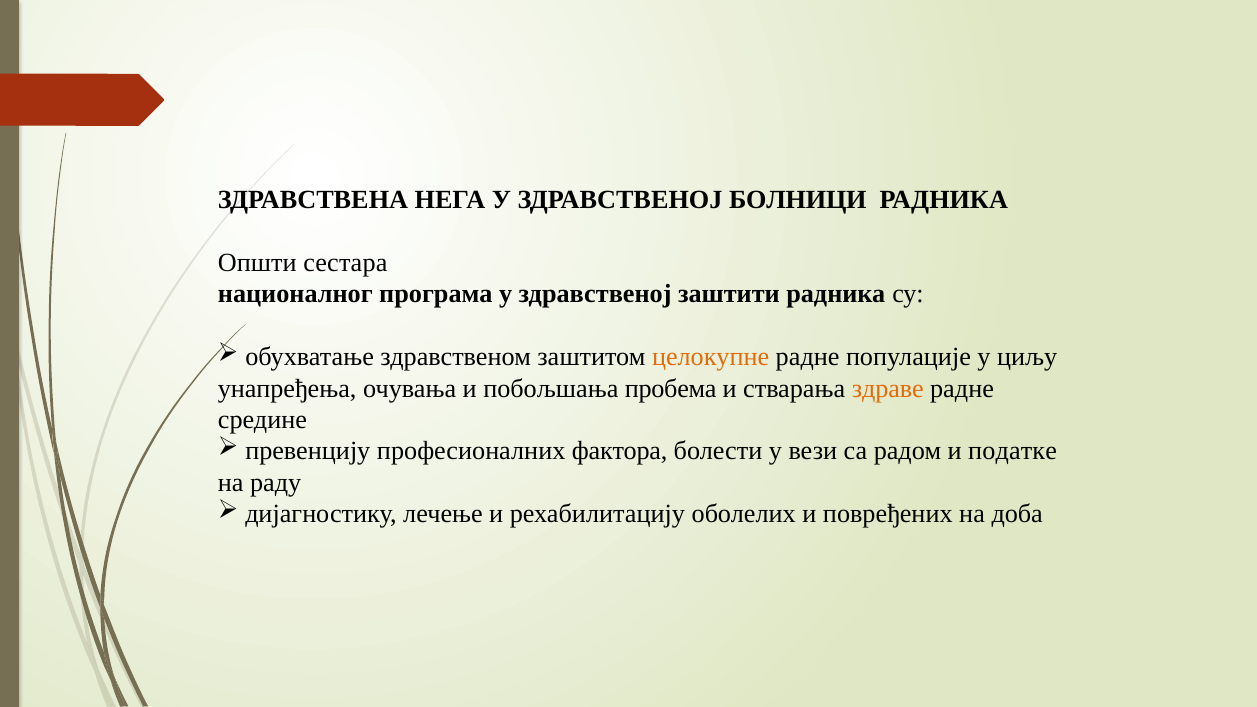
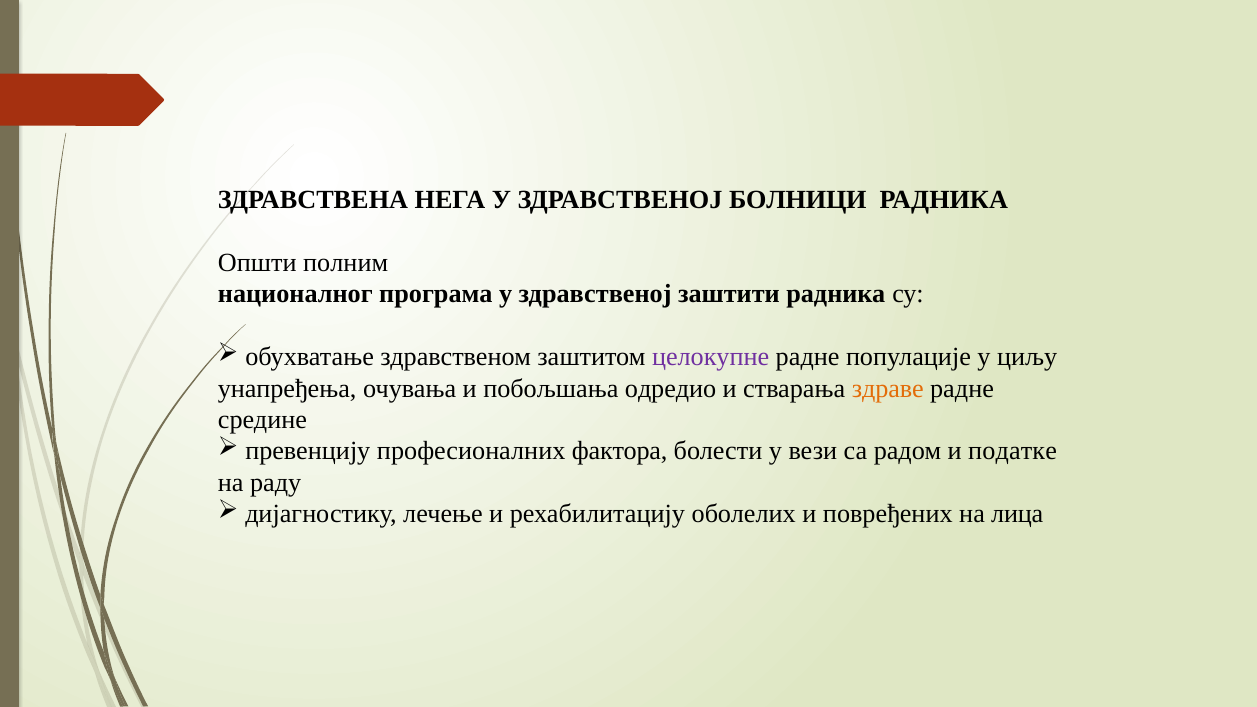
сестара: сестара -> полним
целокупне colour: orange -> purple
пробема: пробема -> одредио
доба: доба -> лица
